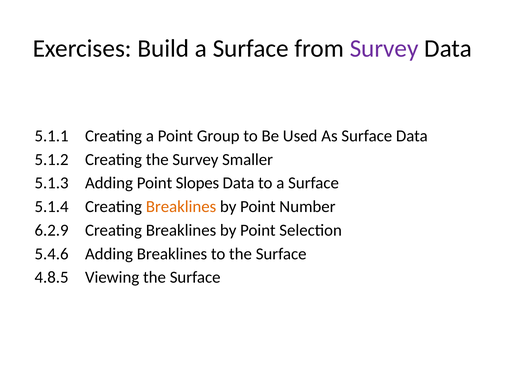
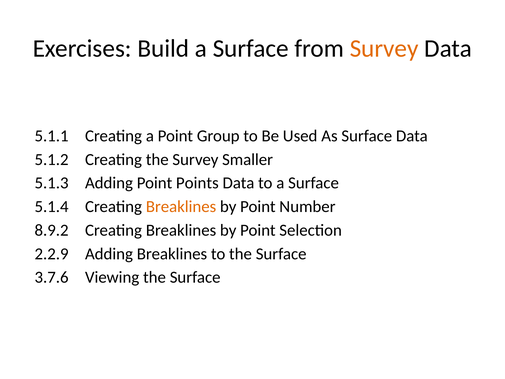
Survey at (384, 48) colour: purple -> orange
Slopes: Slopes -> Points
6.2.9: 6.2.9 -> 8.9.2
5.4.6: 5.4.6 -> 2.2.9
4.8.5: 4.8.5 -> 3.7.6
